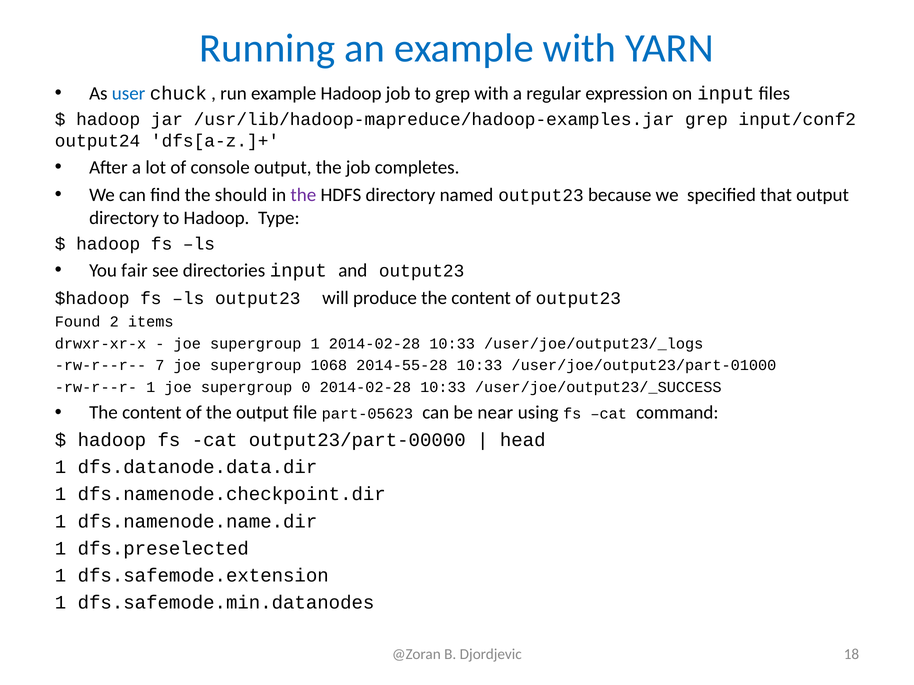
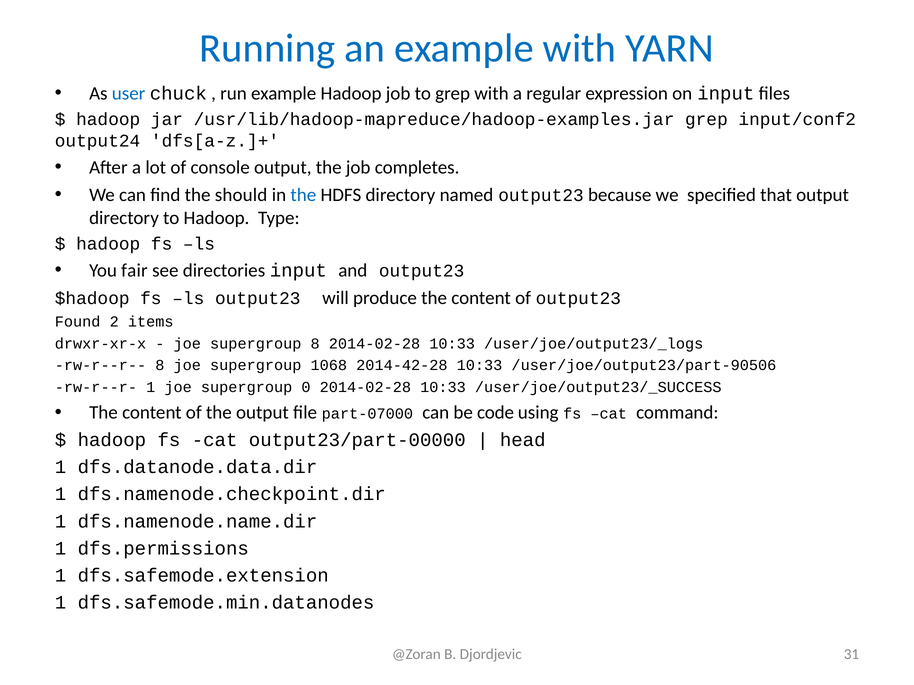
the at (303, 195) colour: purple -> blue
supergroup 1: 1 -> 8
rw-r--r-- 7: 7 -> 8
2014-55-28: 2014-55-28 -> 2014-42-28
/user/joe/output23/part-01000: /user/joe/output23/part-01000 -> /user/joe/output23/part-90506
part-05623: part-05623 -> part-07000
near: near -> code
dfs.preselected: dfs.preselected -> dfs.permissions
18: 18 -> 31
